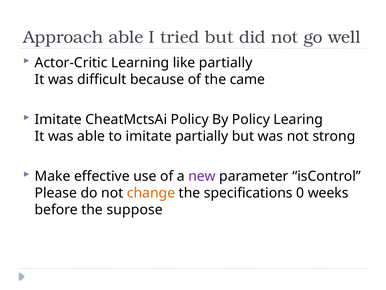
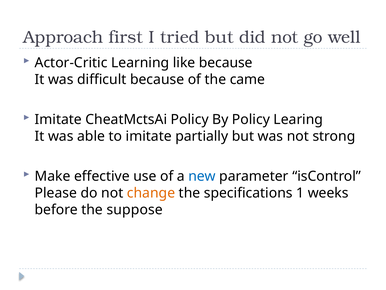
Approach able: able -> first
like partially: partially -> because
new colour: purple -> blue
0: 0 -> 1
